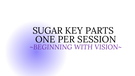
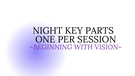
SUGAR: SUGAR -> NIGHT
